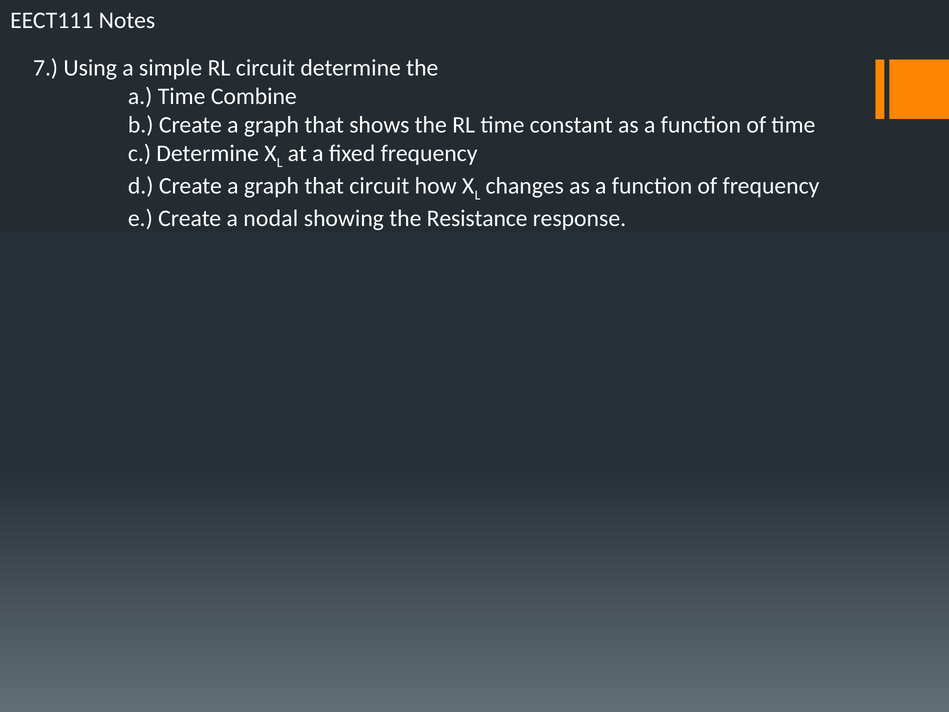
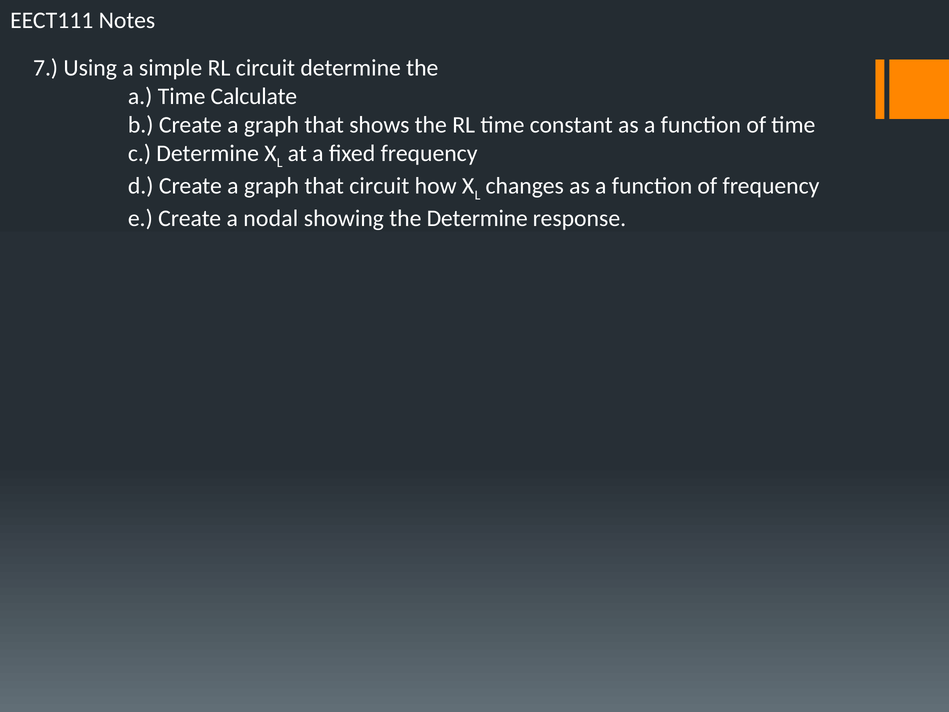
Combine: Combine -> Calculate
the Resistance: Resistance -> Determine
